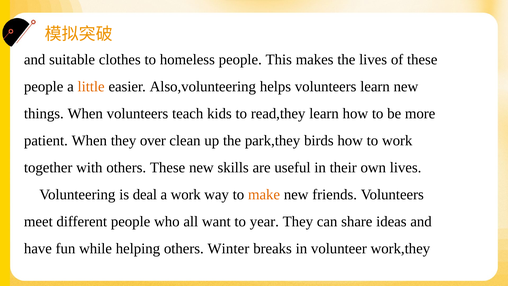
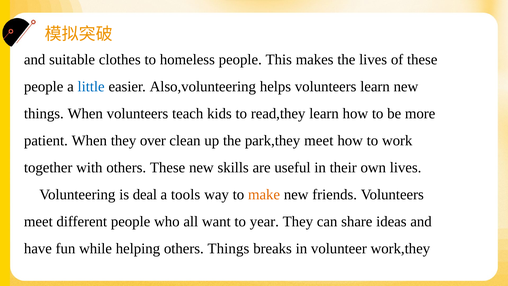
little colour: orange -> blue
park,they birds: birds -> meet
a work: work -> tools
others Winter: Winter -> Things
